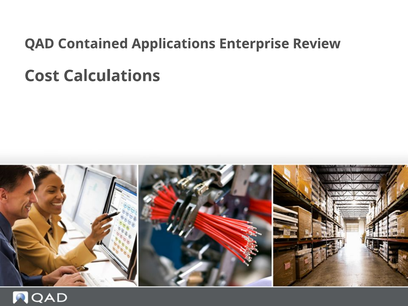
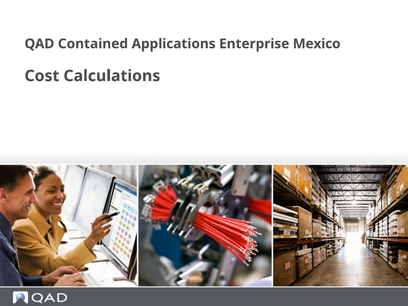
Review: Review -> Mexico
